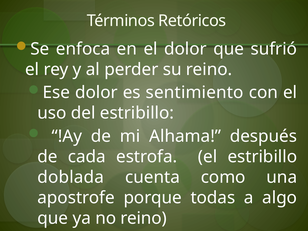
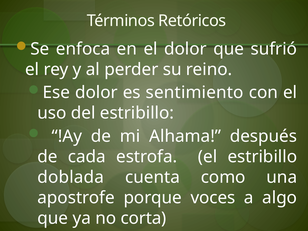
todas: todas -> voces
no reino: reino -> corta
